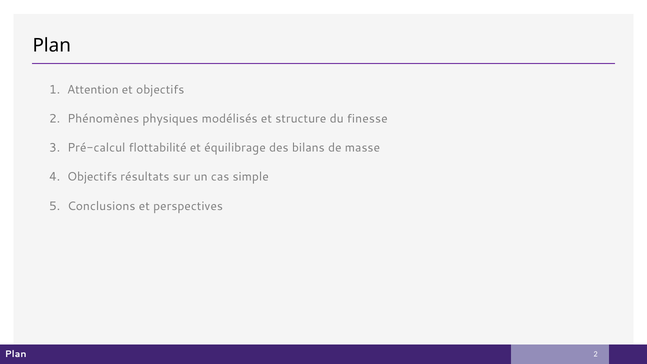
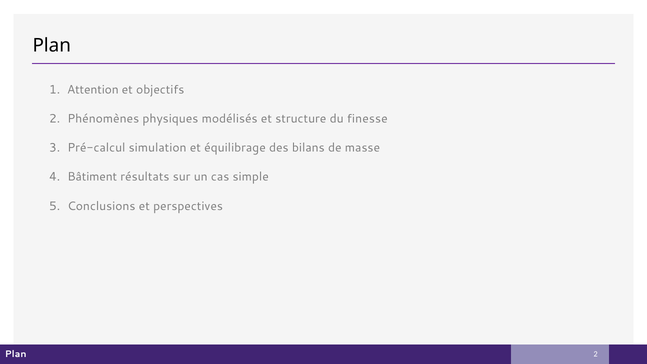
flottabilité: flottabilité -> simulation
Objectifs at (92, 177): Objectifs -> Bâtiment
